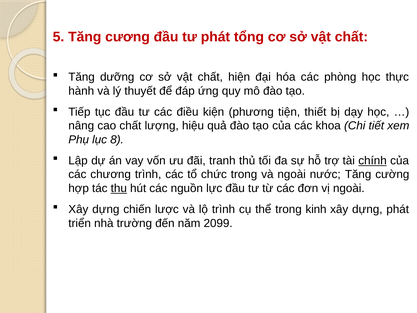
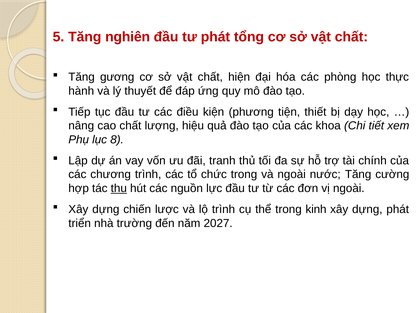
cương: cương -> nghiên
dưỡng: dưỡng -> gương
chính underline: present -> none
2099: 2099 -> 2027
